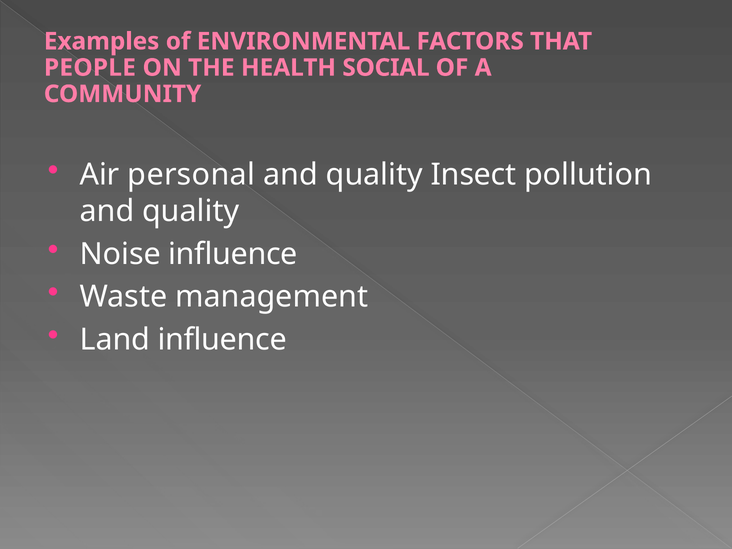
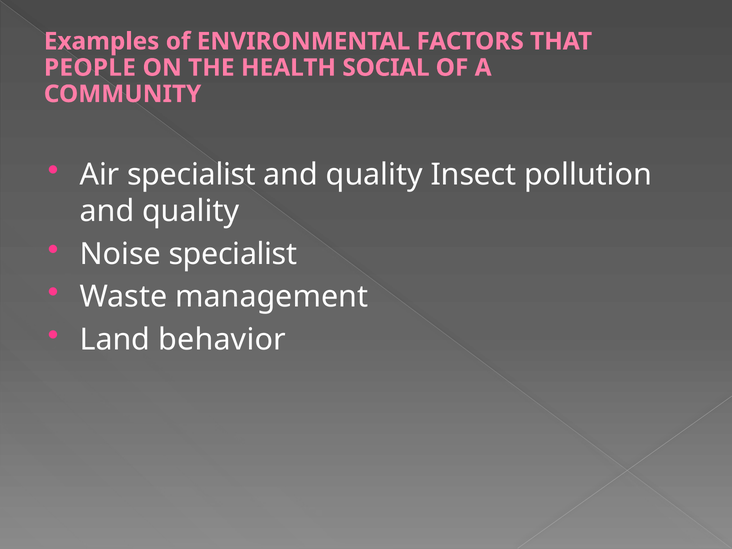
Air personal: personal -> specialist
Noise influence: influence -> specialist
Land influence: influence -> behavior
